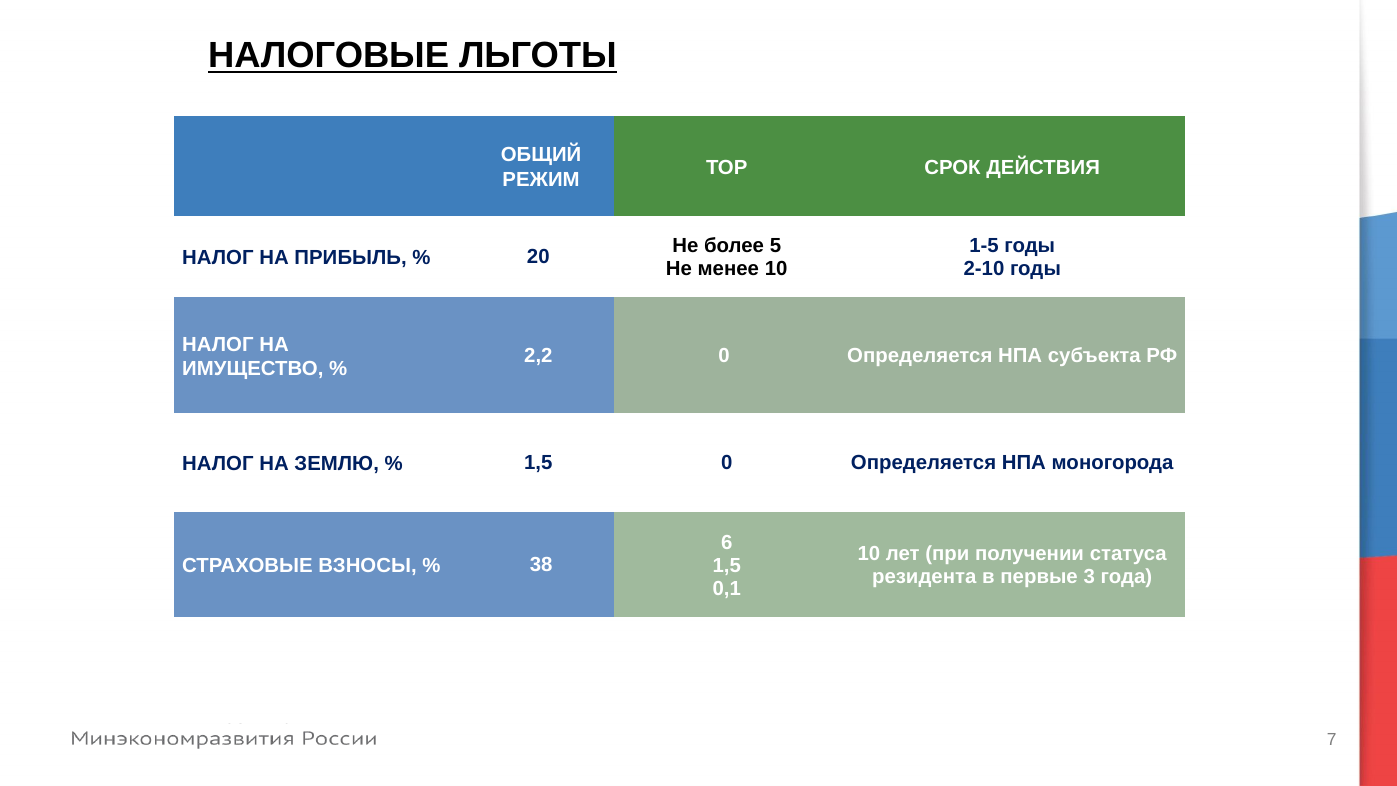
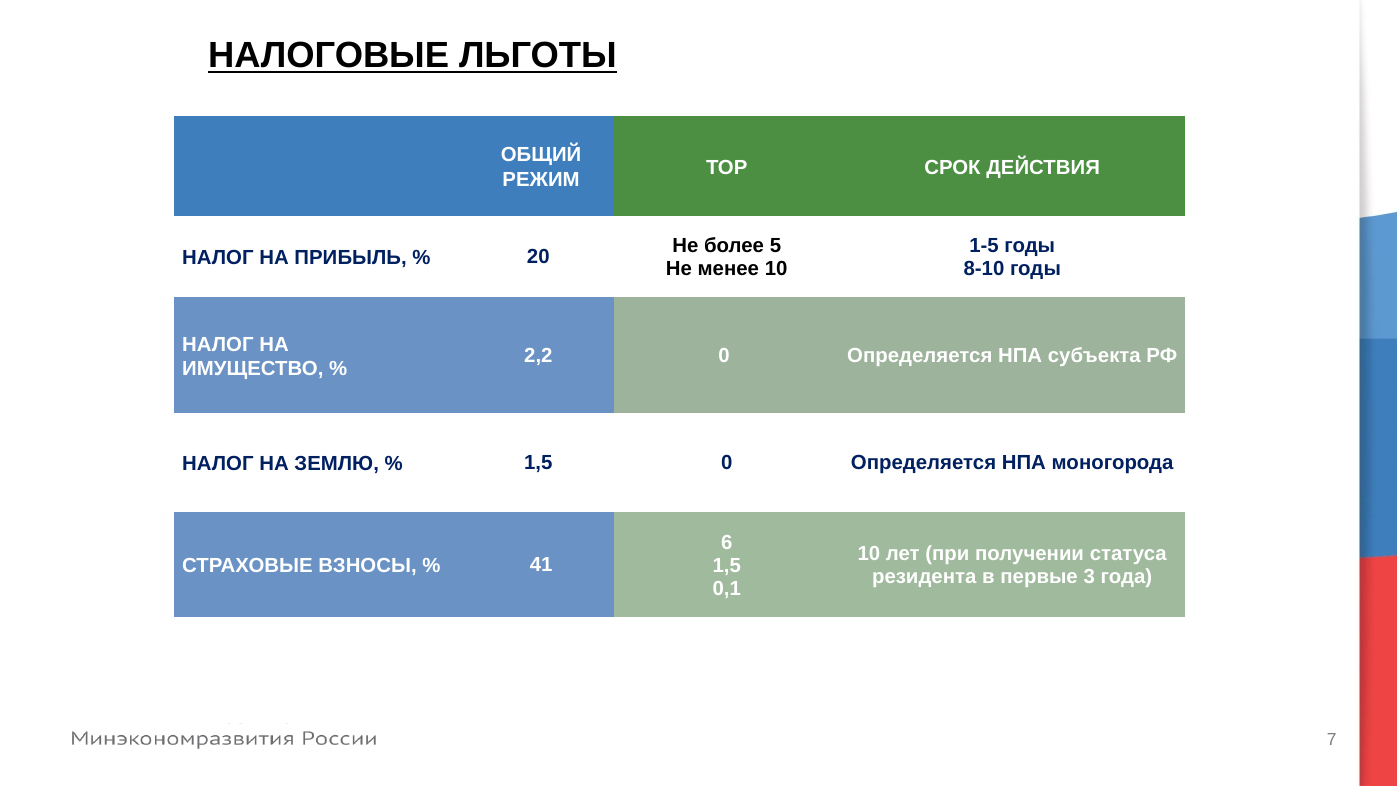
2-10: 2-10 -> 8-10
38: 38 -> 41
